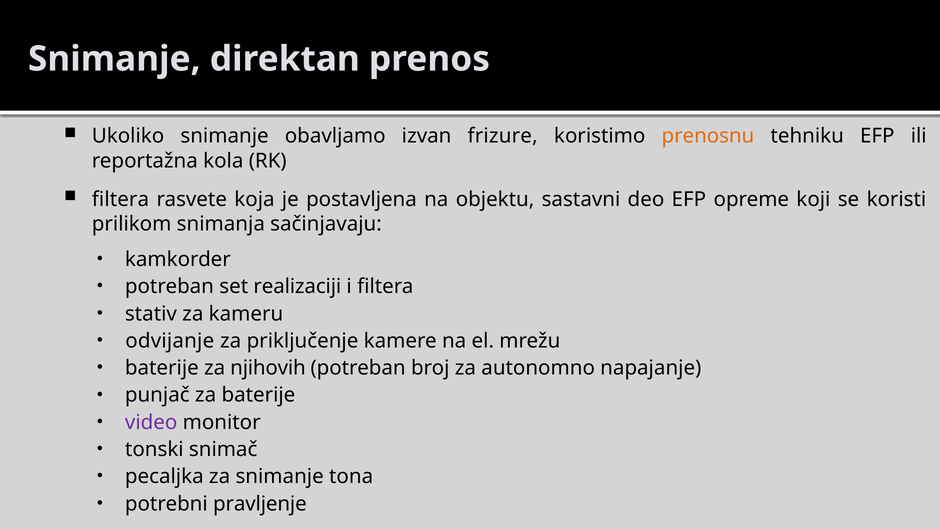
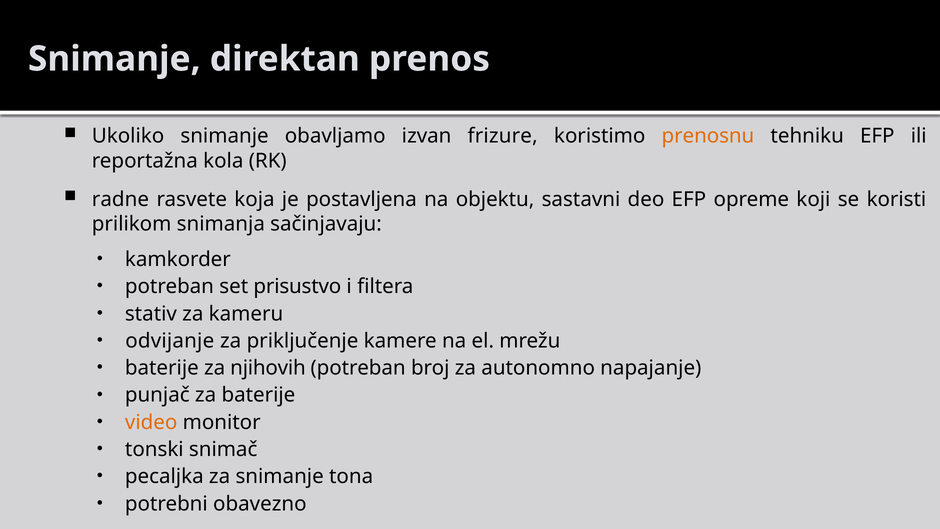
filtera at (120, 199): filtera -> radne
realizaciji: realizaciji -> prisustvo
video colour: purple -> orange
pravljenje: pravljenje -> obavezno
